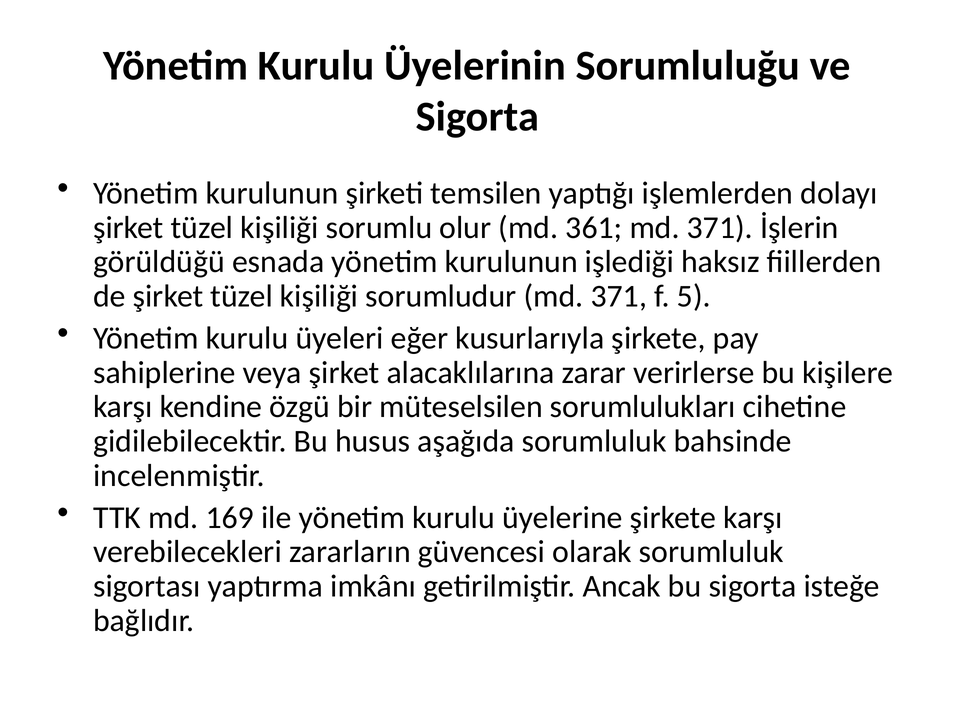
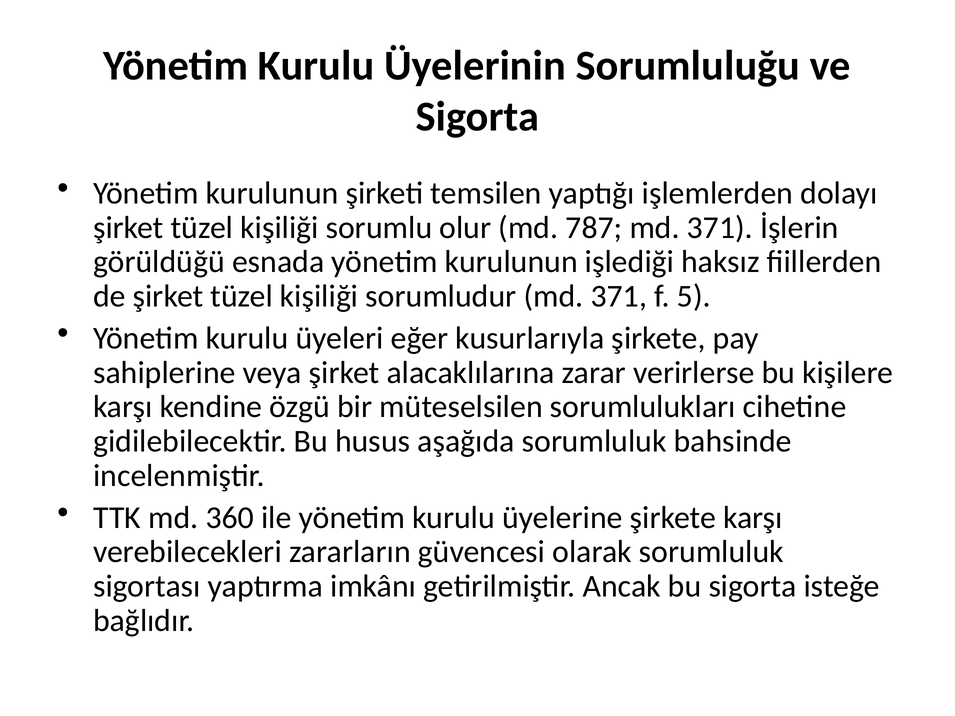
361: 361 -> 787
169: 169 -> 360
